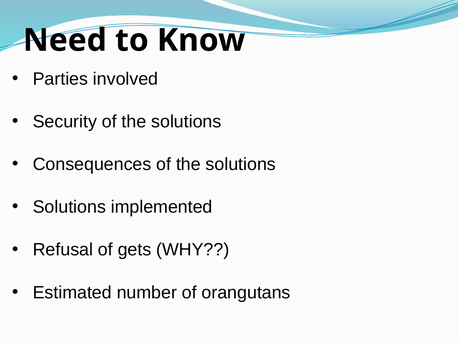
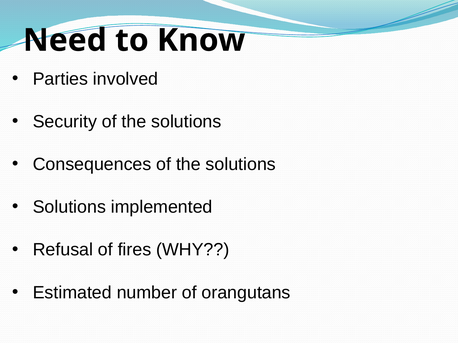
gets: gets -> fires
